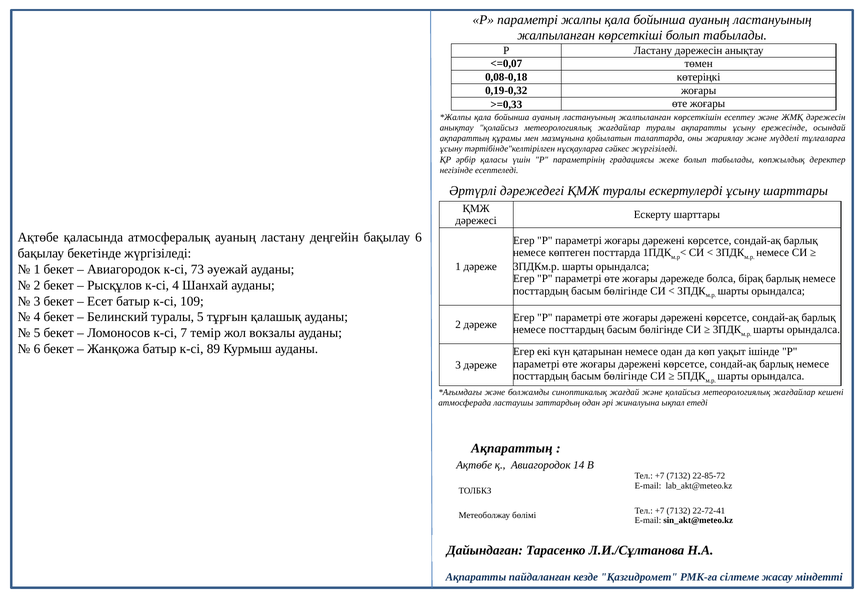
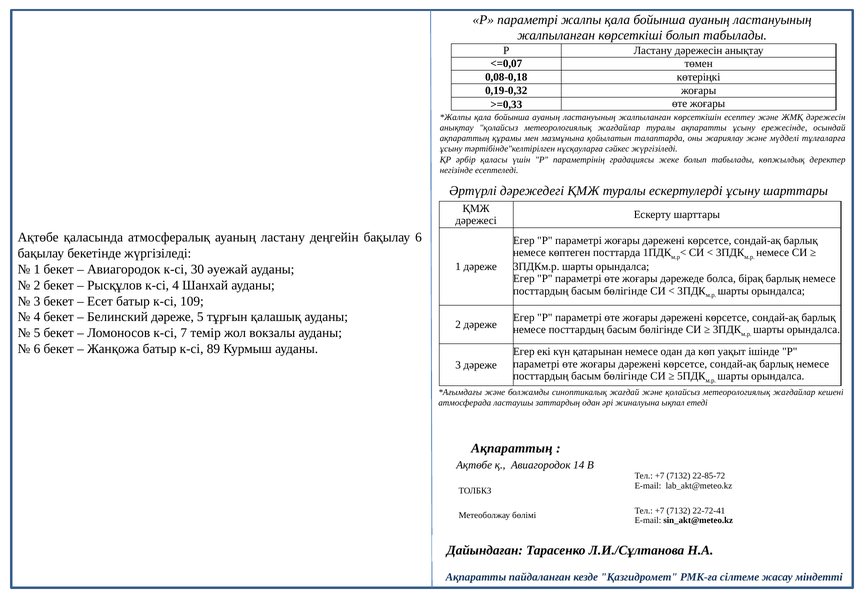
73: 73 -> 30
Белинский туралы: туралы -> дәреже
